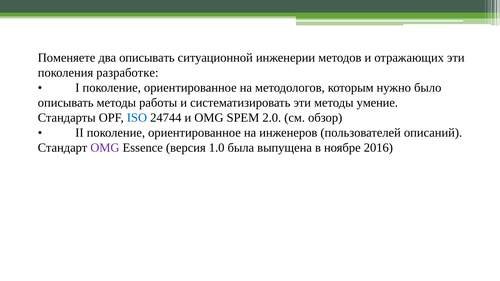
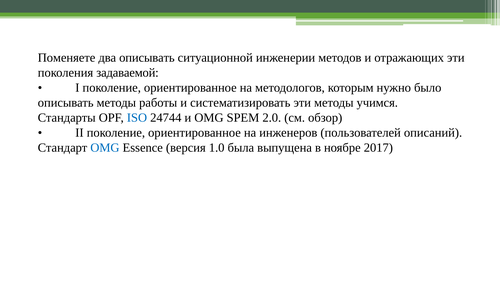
разработке: разработке -> задаваемой
умение: умение -> учимся
OMG at (105, 148) colour: purple -> blue
2016: 2016 -> 2017
